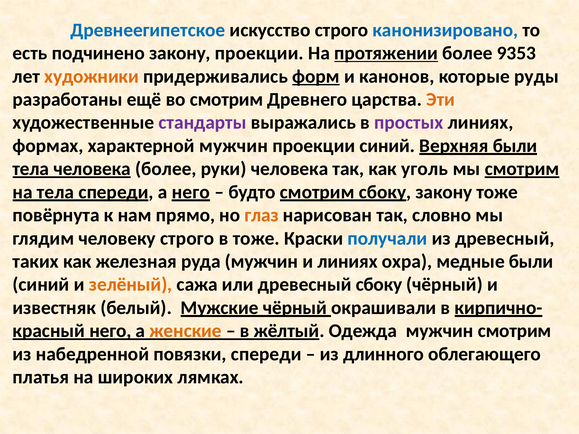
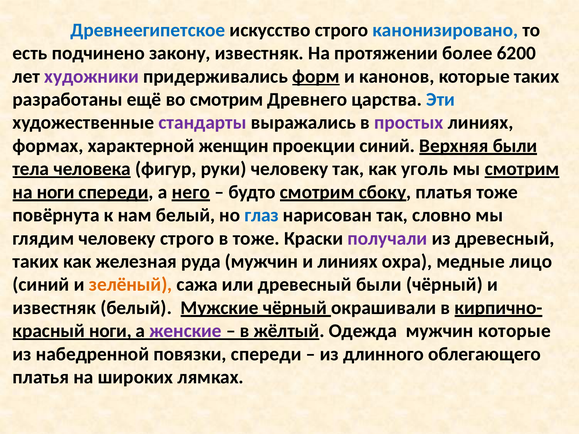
закону проекции: проекции -> известняк
протяжении underline: present -> none
9353: 9353 -> 6200
художники colour: orange -> purple
которые руды: руды -> таких
Эти colour: orange -> blue
характерной мужчин: мужчин -> женщин
человека более: более -> фигур
руки человека: человека -> человеку
на тела: тела -> ноги
сбоку закону: закону -> платья
нам прямо: прямо -> белый
глаз colour: orange -> blue
получали colour: blue -> purple
медные были: были -> лицо
древесный сбоку: сбоку -> были
него at (110, 331): него -> ноги
женские colour: orange -> purple
мужчин смотрим: смотрим -> которые
